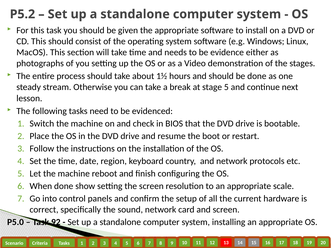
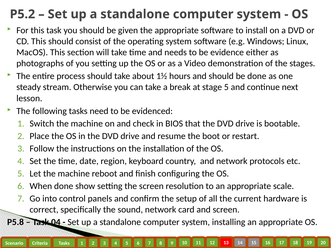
P5.0: P5.0 -> P5.8
92: 92 -> 04
